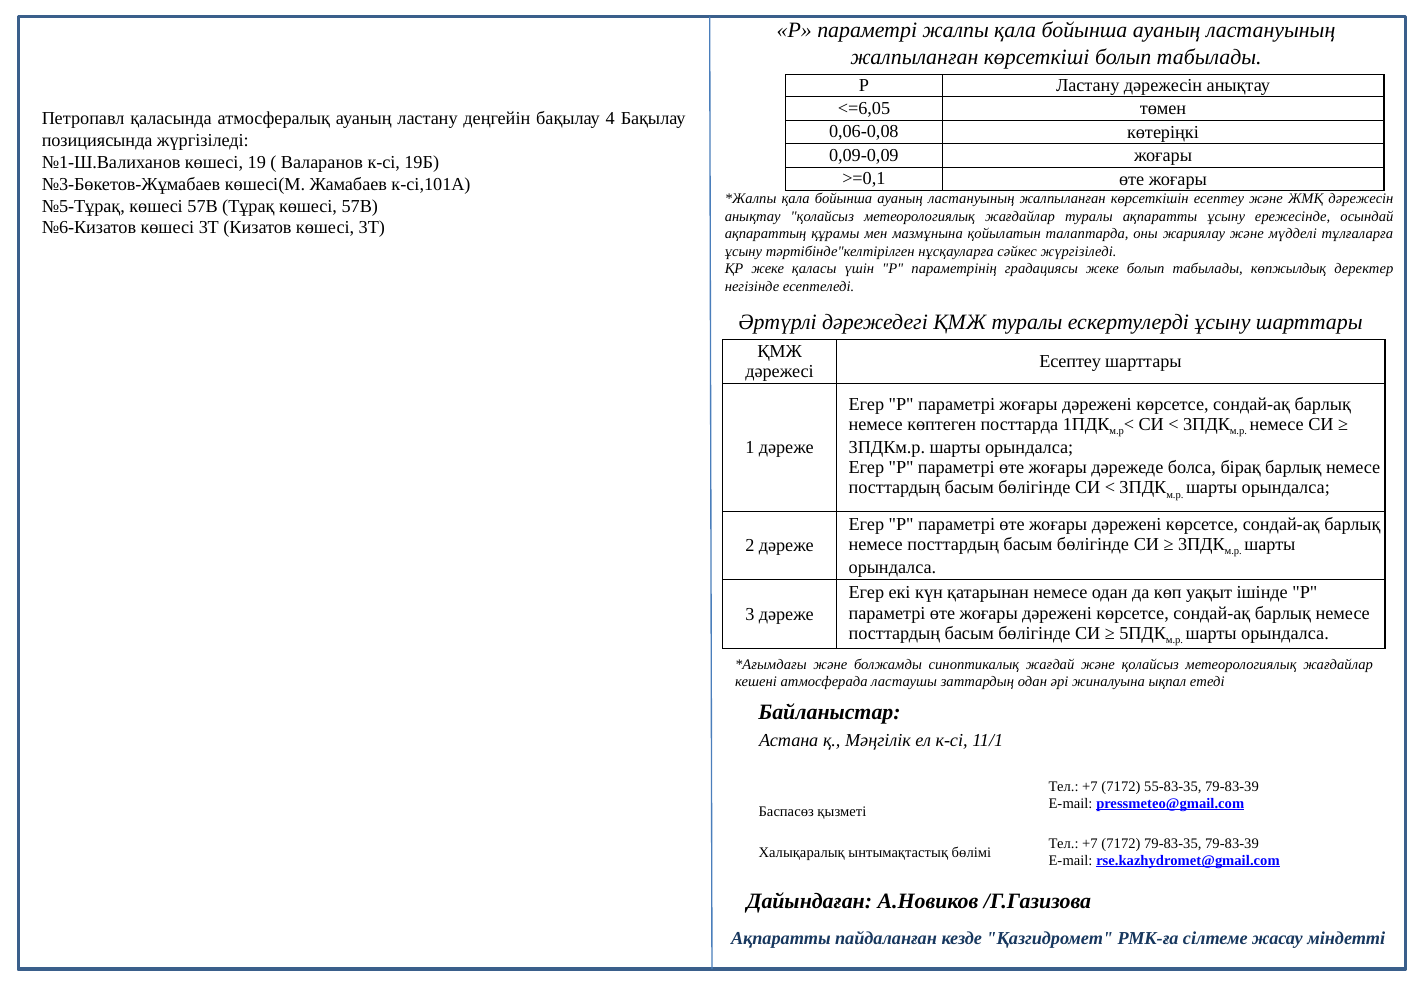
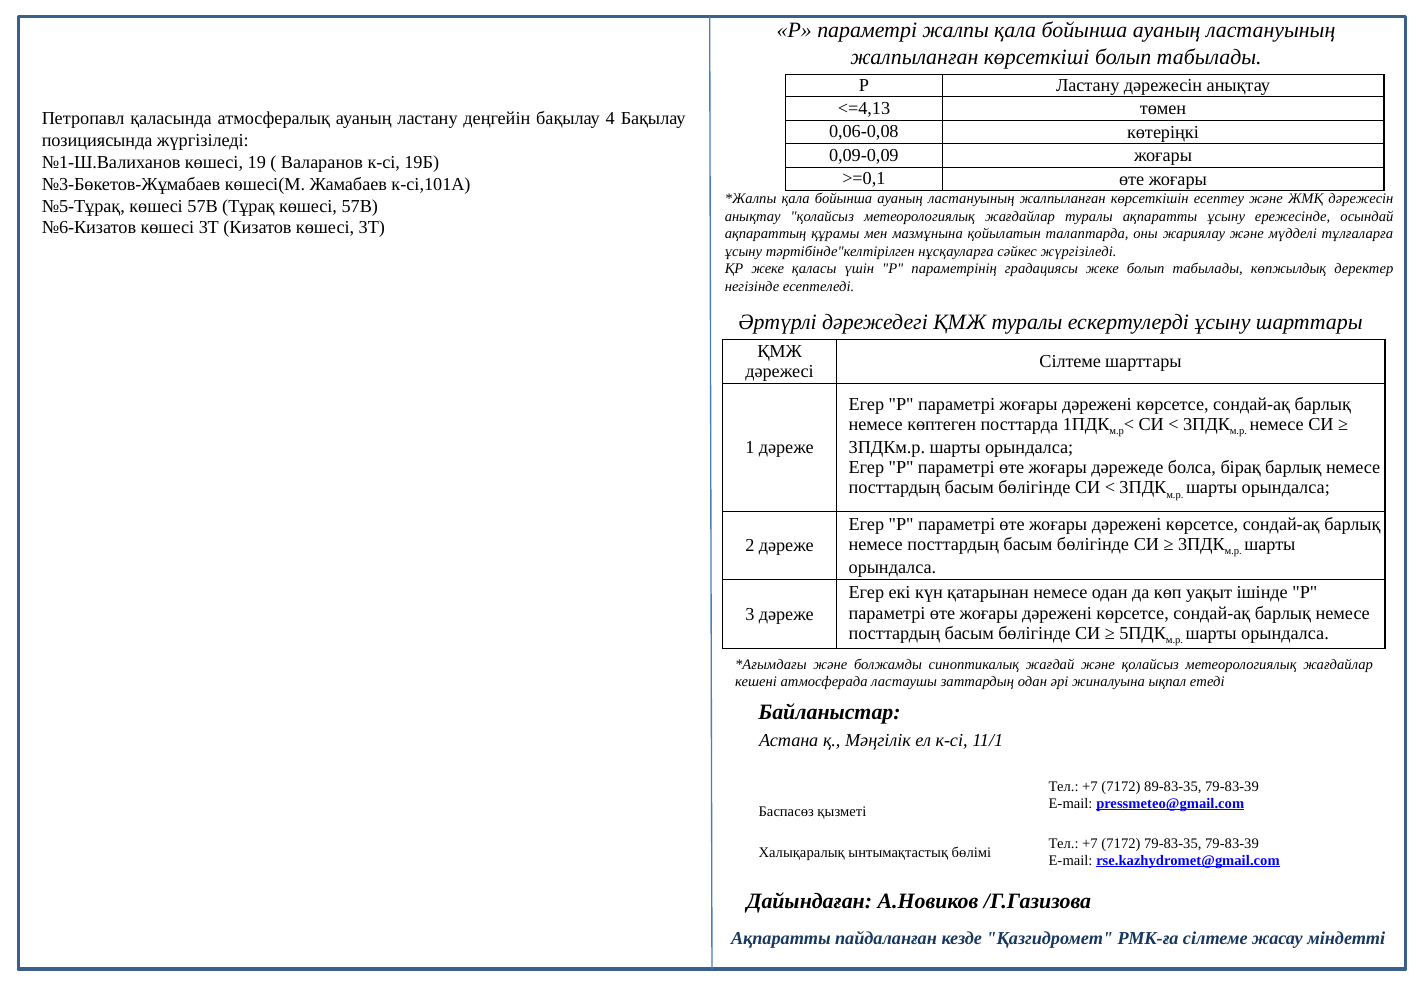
<=6,05: <=6,05 -> <=4,13
Есептеу at (1070, 361): Есептеу -> Сілтеме
55-83-35: 55-83-35 -> 89-83-35
